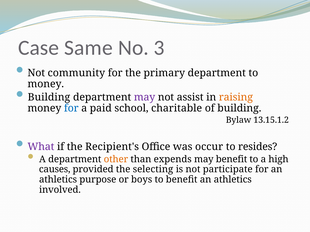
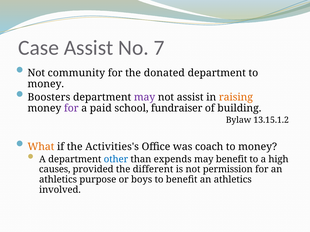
Case Same: Same -> Assist
3: 3 -> 7
primary: primary -> donated
Building at (49, 97): Building -> Boosters
for at (71, 109) colour: blue -> purple
charitable: charitable -> fundraiser
What colour: purple -> orange
Recipient's: Recipient's -> Activities's
occur: occur -> coach
resides at (258, 147): resides -> money
other colour: orange -> blue
selecting: selecting -> different
participate: participate -> permission
